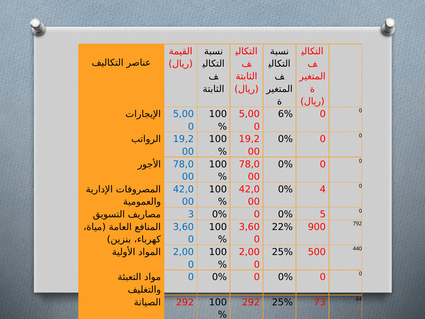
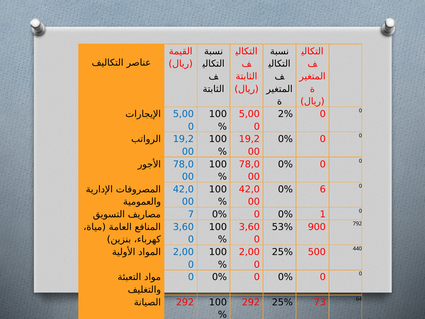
6%: 6% -> 2%
4: 4 -> 6
3 at (191, 214): 3 -> 7
5: 5 -> 1
22%: 22% -> 53%
